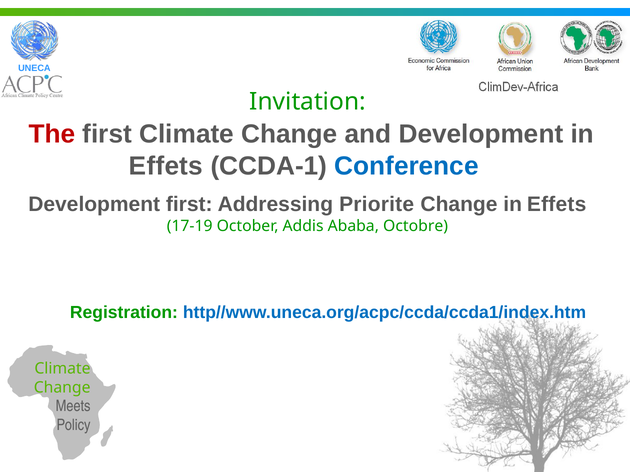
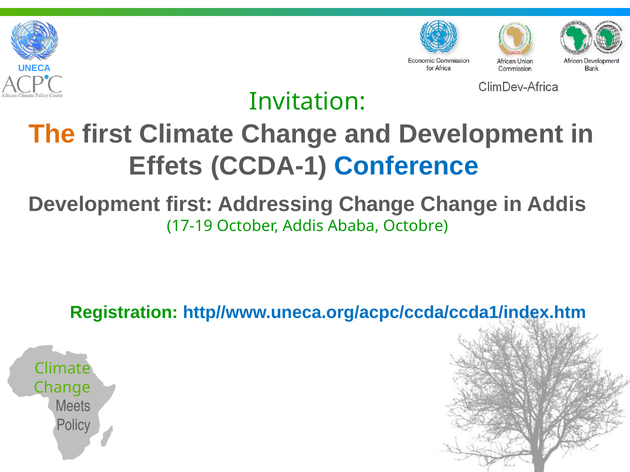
The colour: red -> orange
Addressing Priorite: Priorite -> Change
Change in Effets: Effets -> Addis
